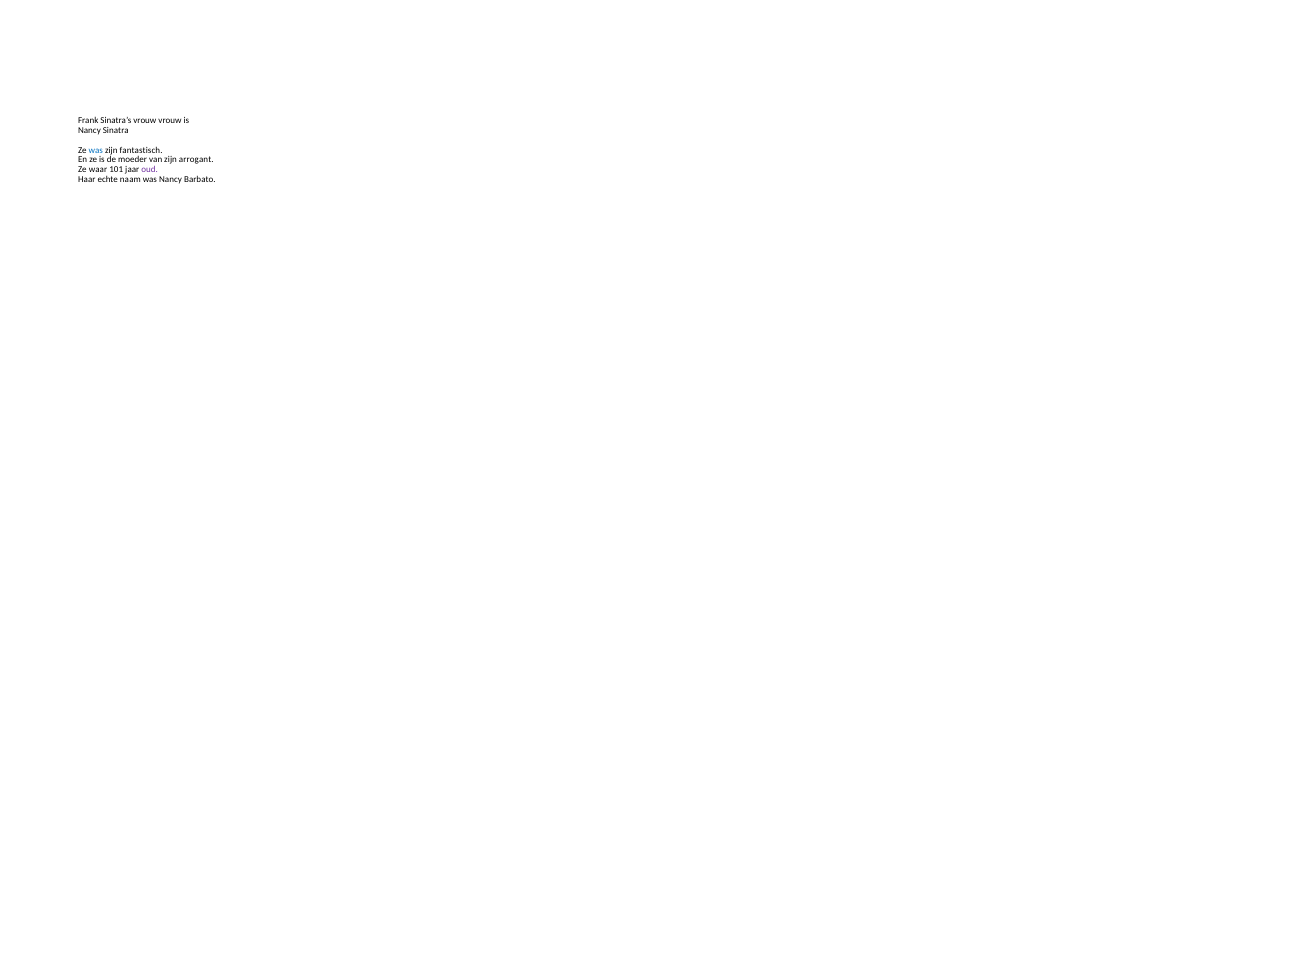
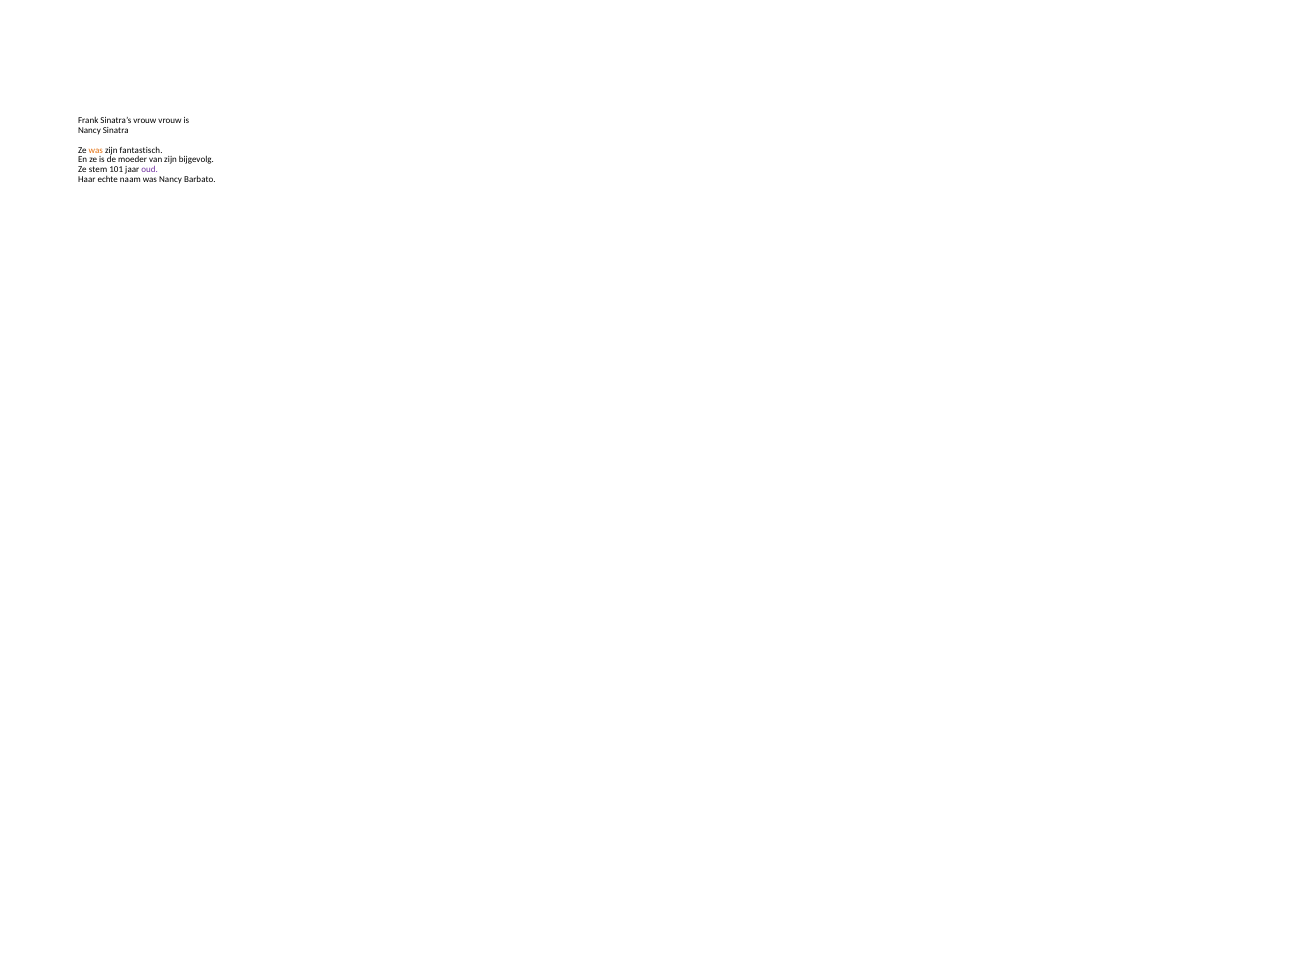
was at (96, 150) colour: blue -> orange
arrogant: arrogant -> bijgevolg
waar: waar -> stem
